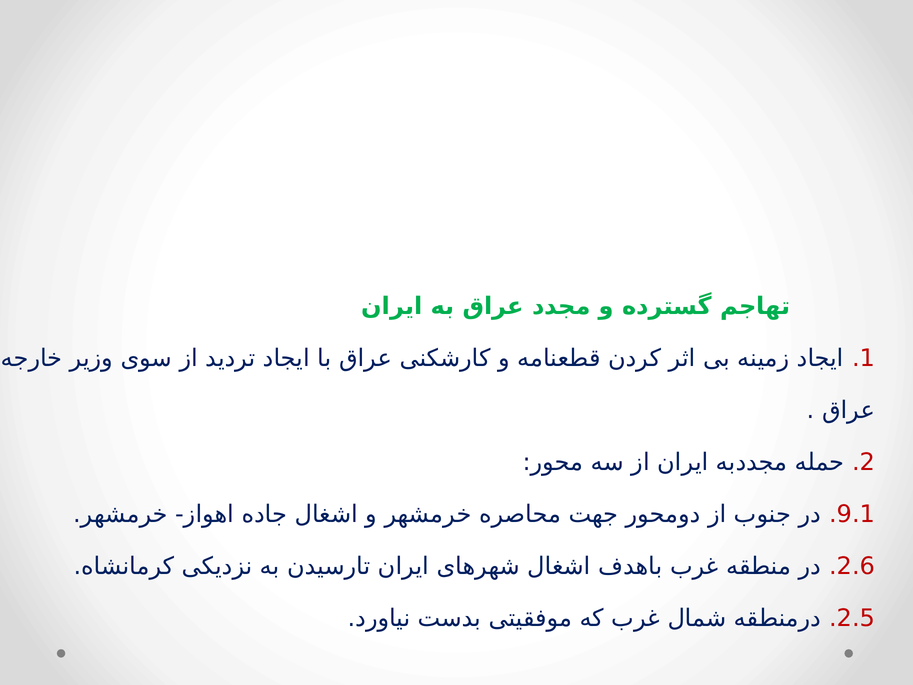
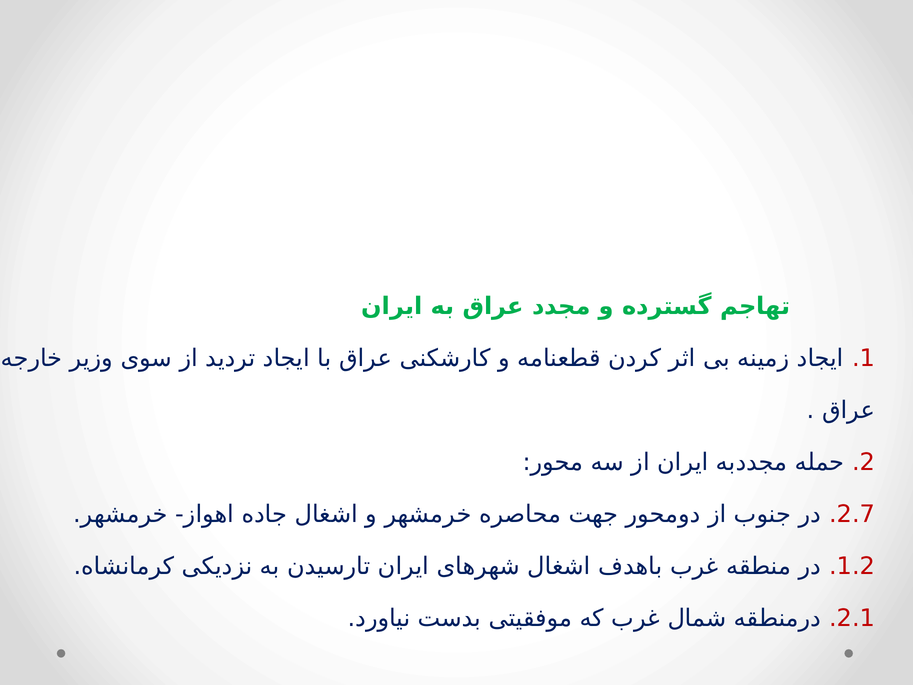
9.1: 9.1 -> 2.7
2.6: 2.6 -> 1.2
2.5: 2.5 -> 2.1
